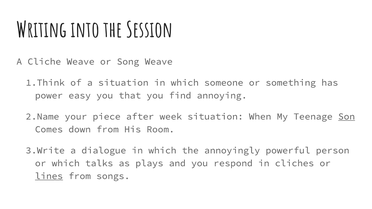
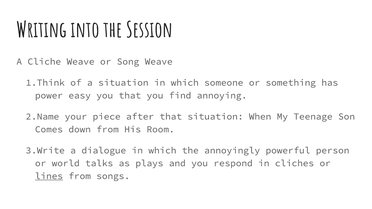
after week: week -> that
Son underline: present -> none
or which: which -> world
